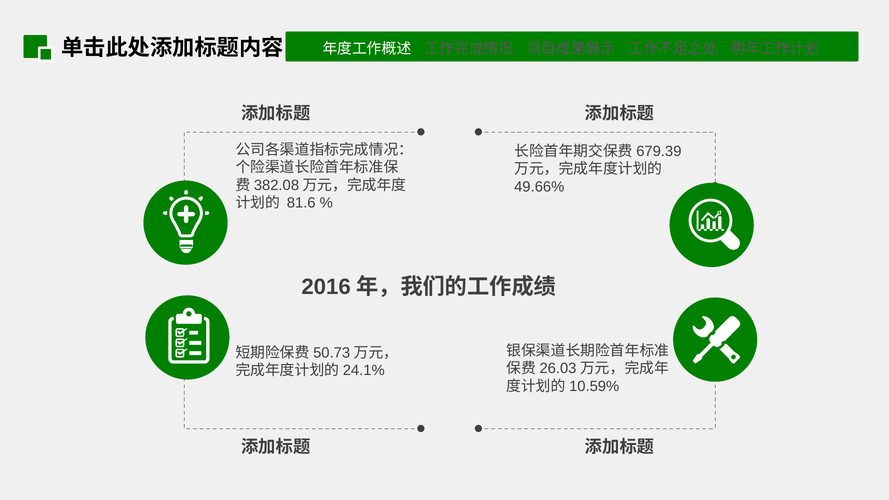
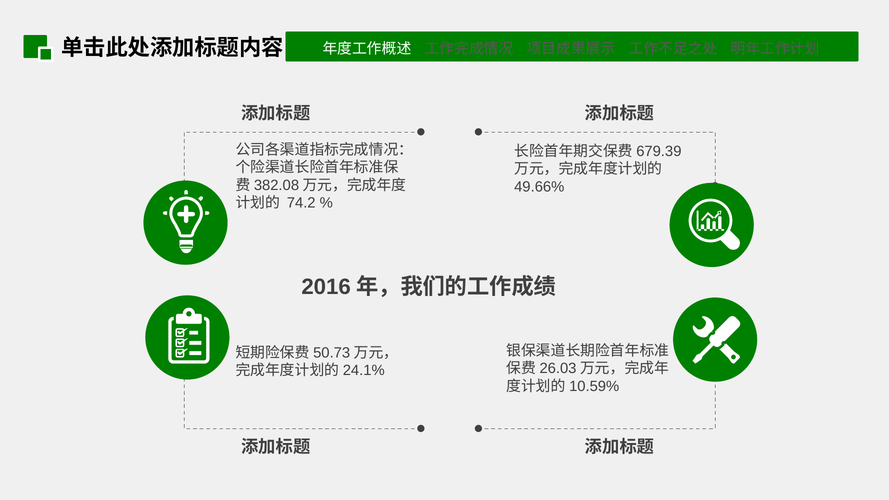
81.6: 81.6 -> 74.2
